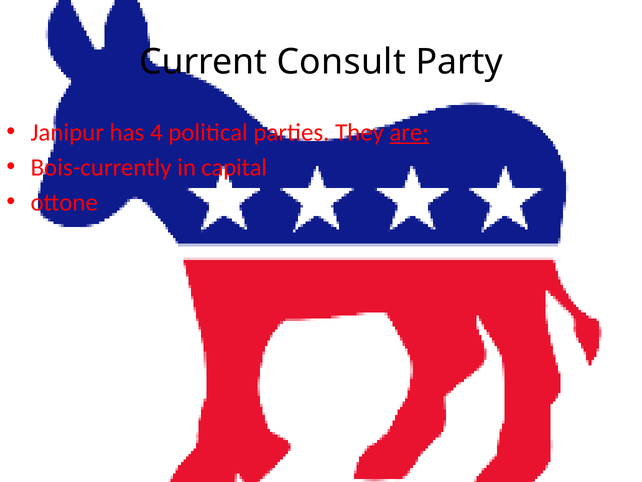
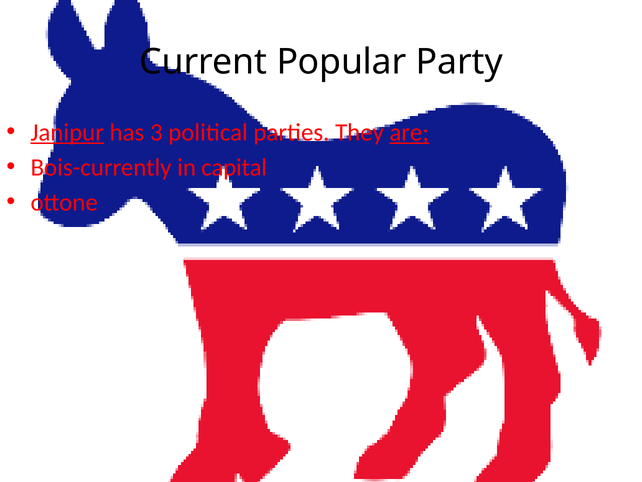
Consult: Consult -> Popular
Janipur underline: none -> present
4: 4 -> 3
